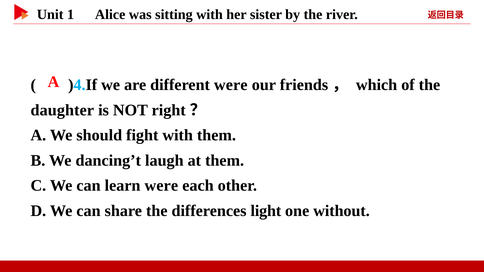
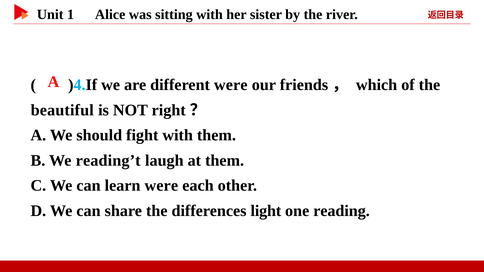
daughter: daughter -> beautiful
dancing’t: dancing’t -> reading’t
without: without -> reading
